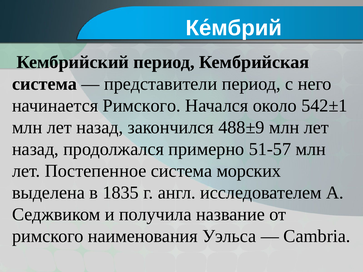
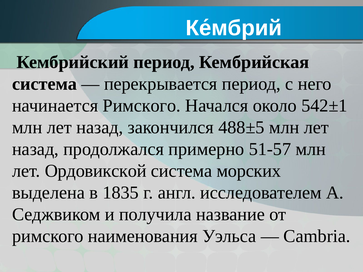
представители: представители -> перекрывается
488±9: 488±9 -> 488±5
Постепенное: Постепенное -> Ордовикской
